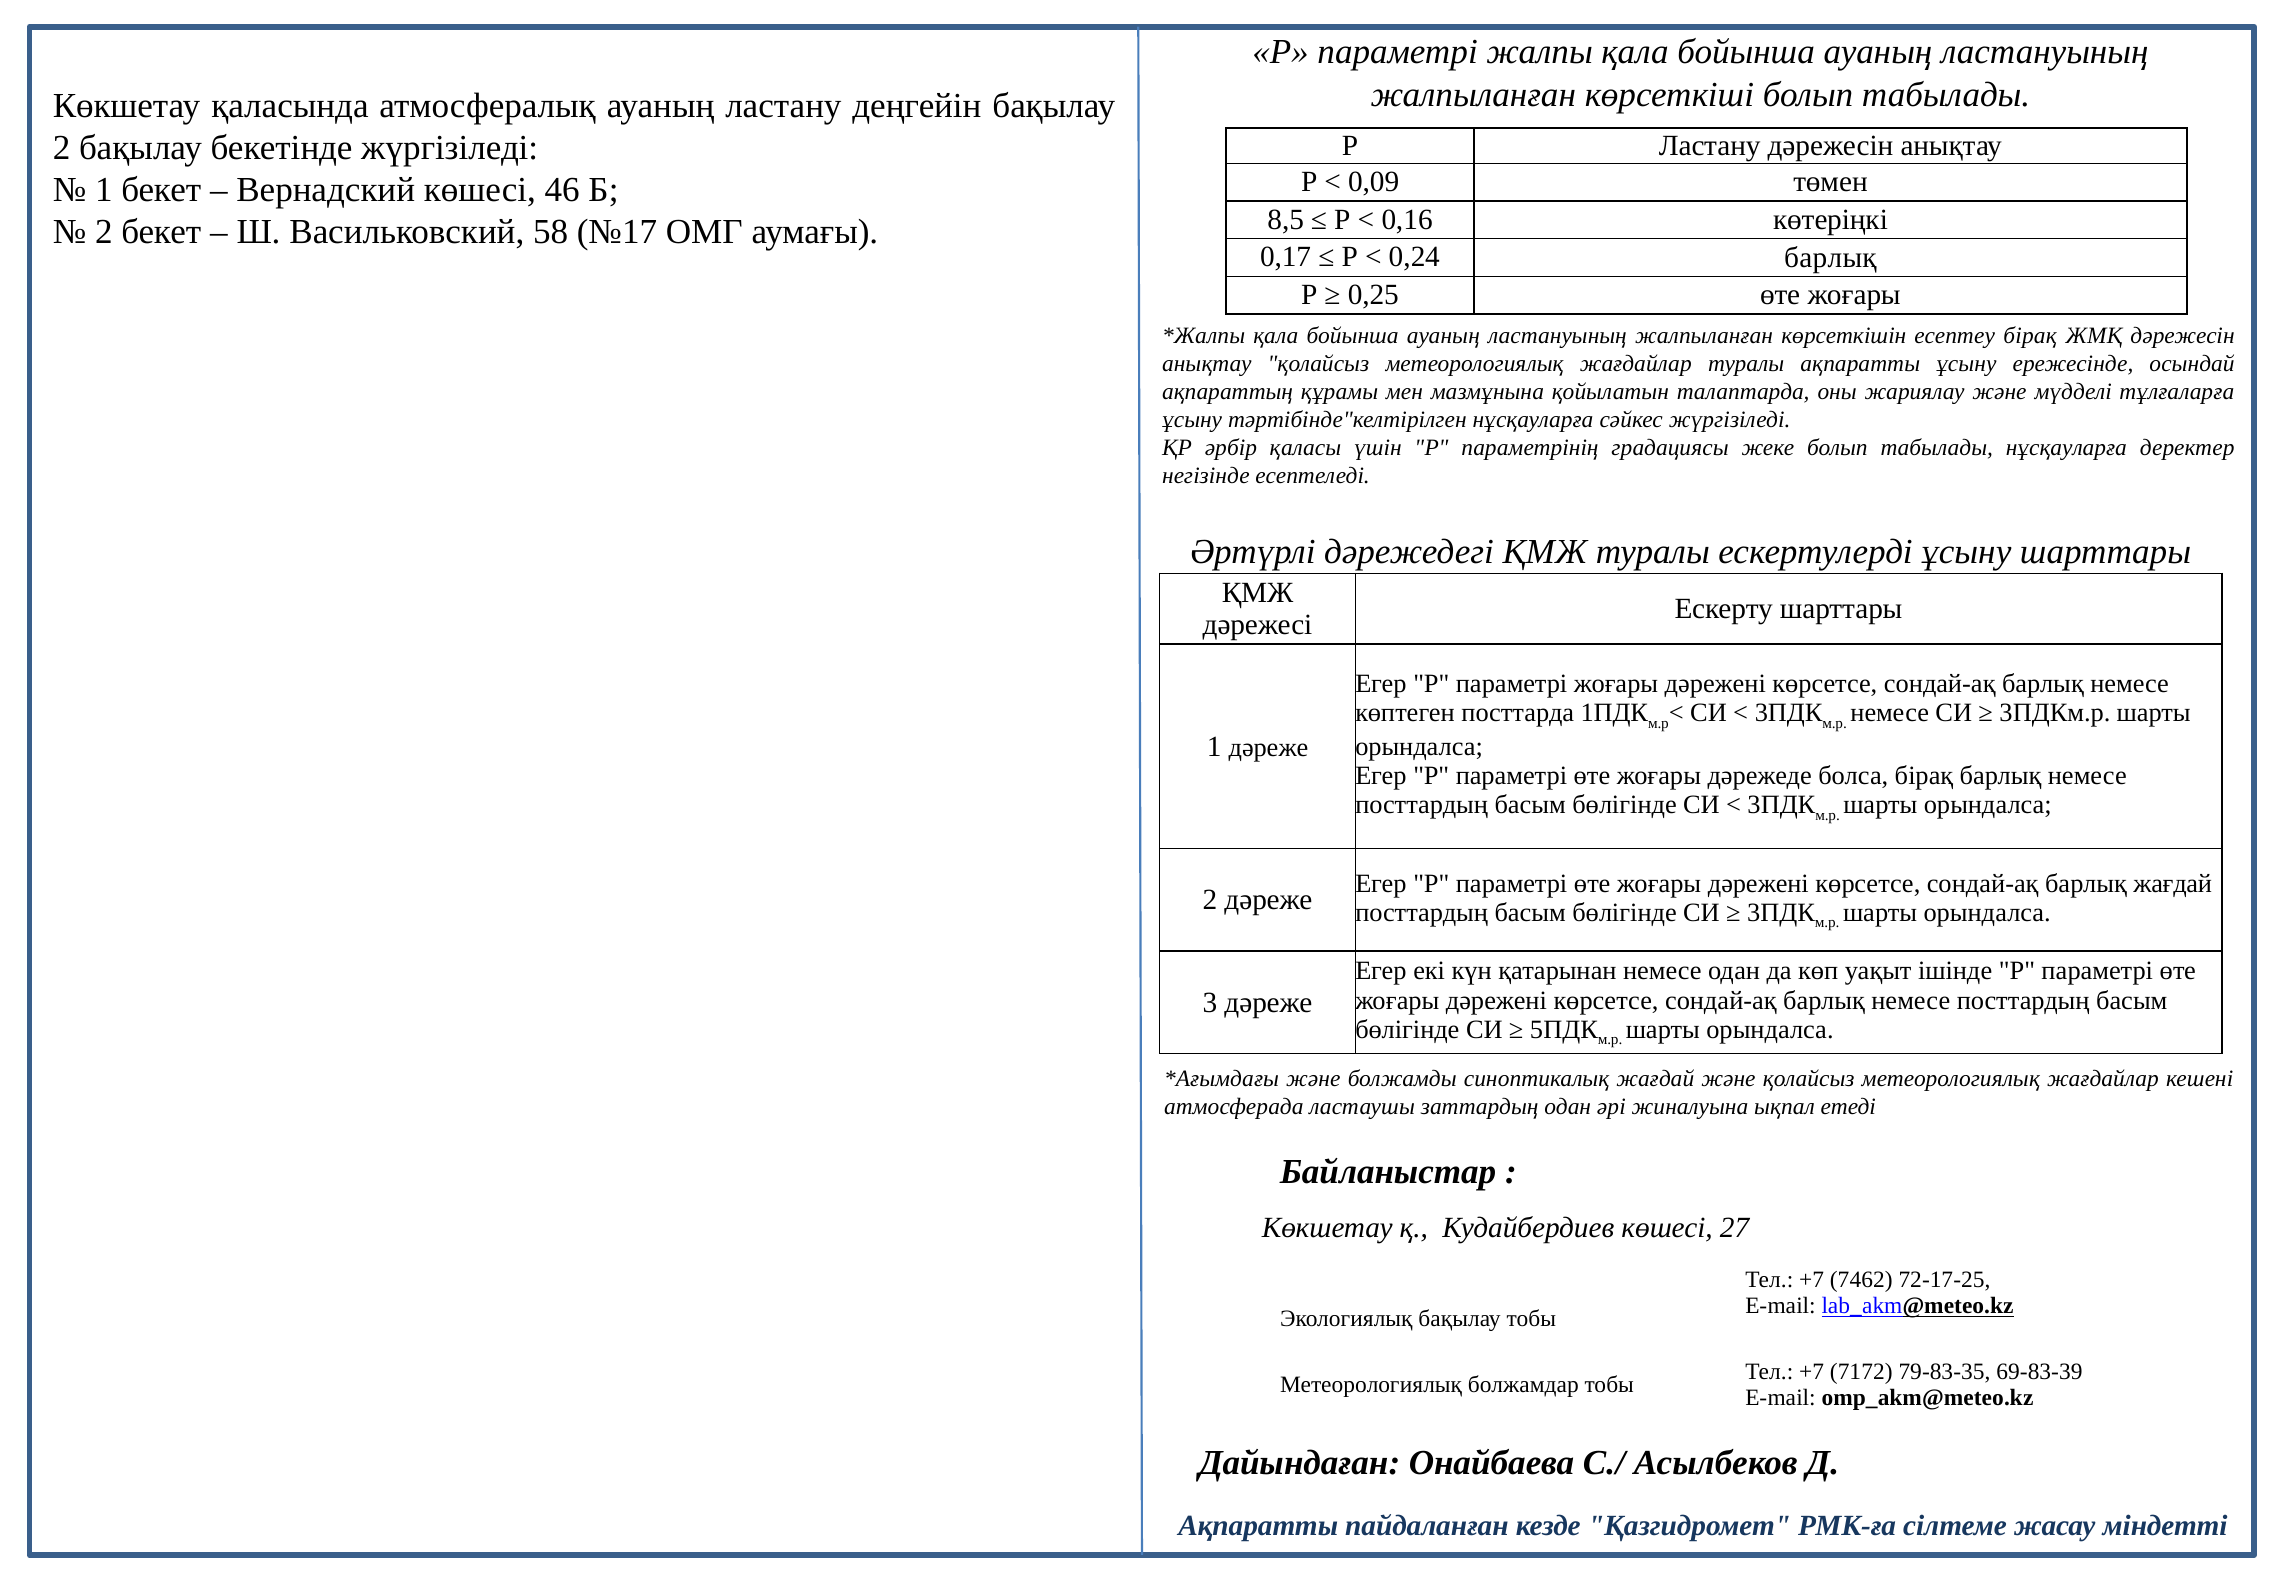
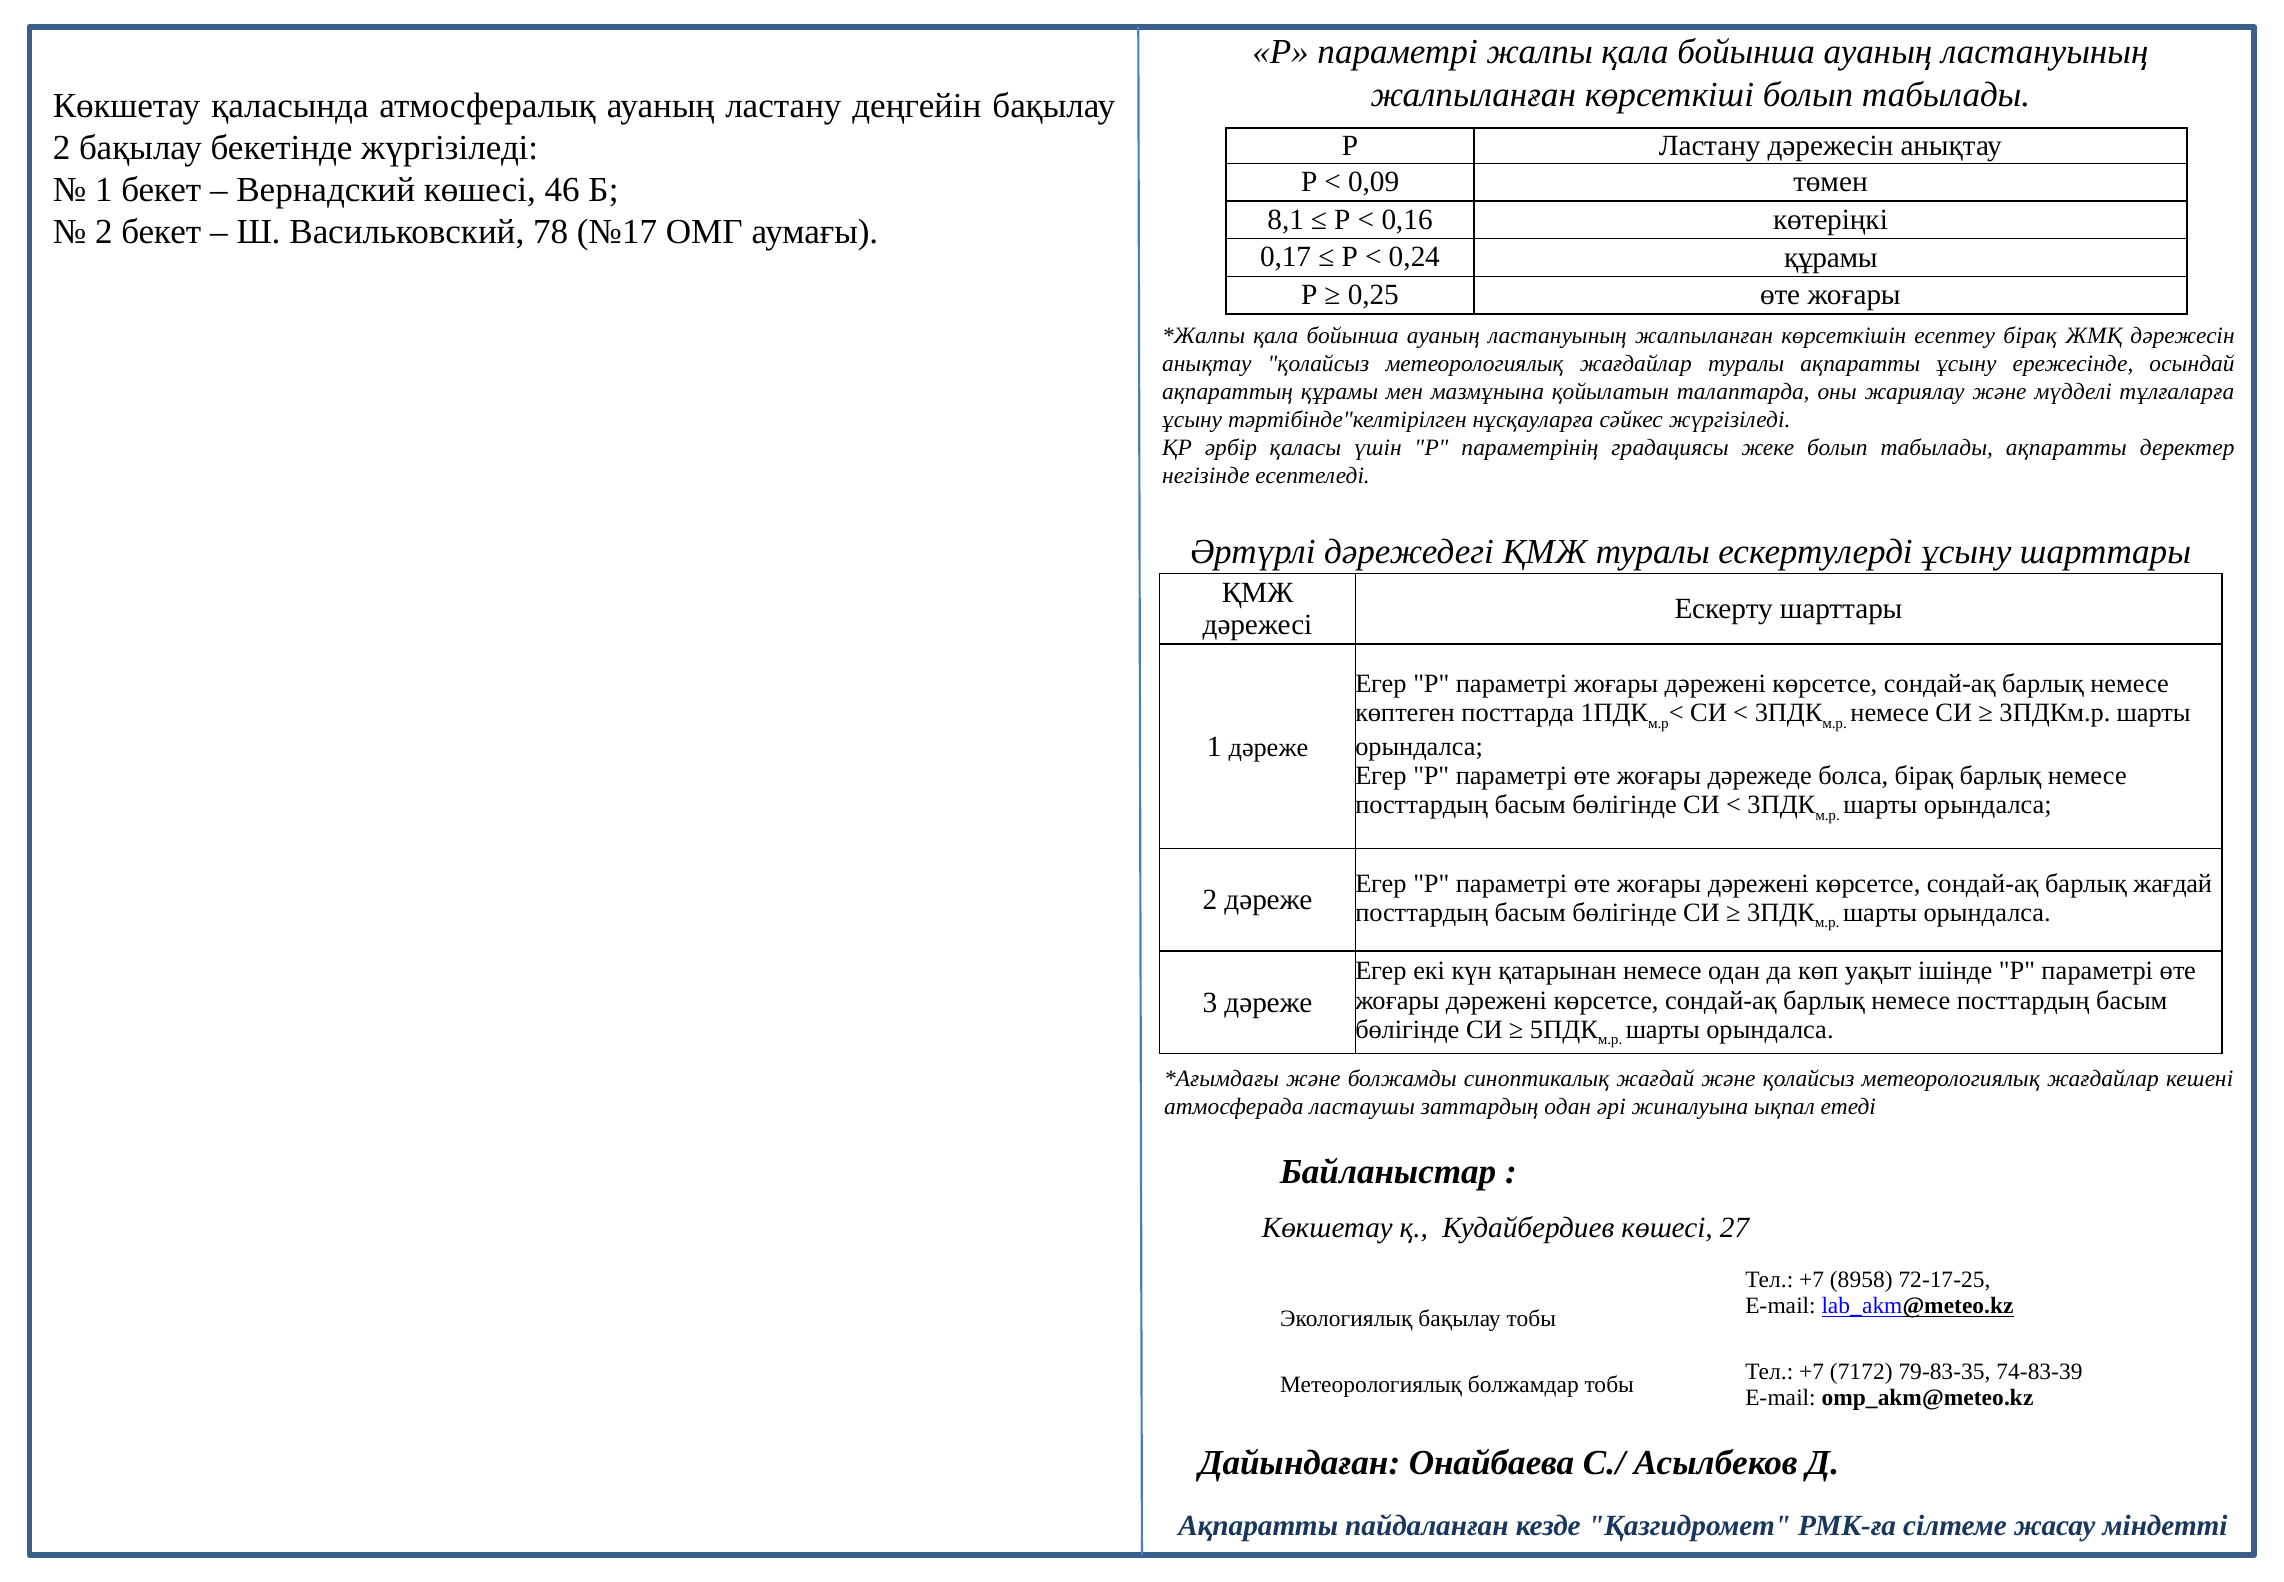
8,5: 8,5 -> 8,1
58: 58 -> 78
0,24 барлық: барлық -> құрамы
табылады нұсқауларға: нұсқауларға -> ақпаратты
7462: 7462 -> 8958
69-83-39: 69-83-39 -> 74-83-39
